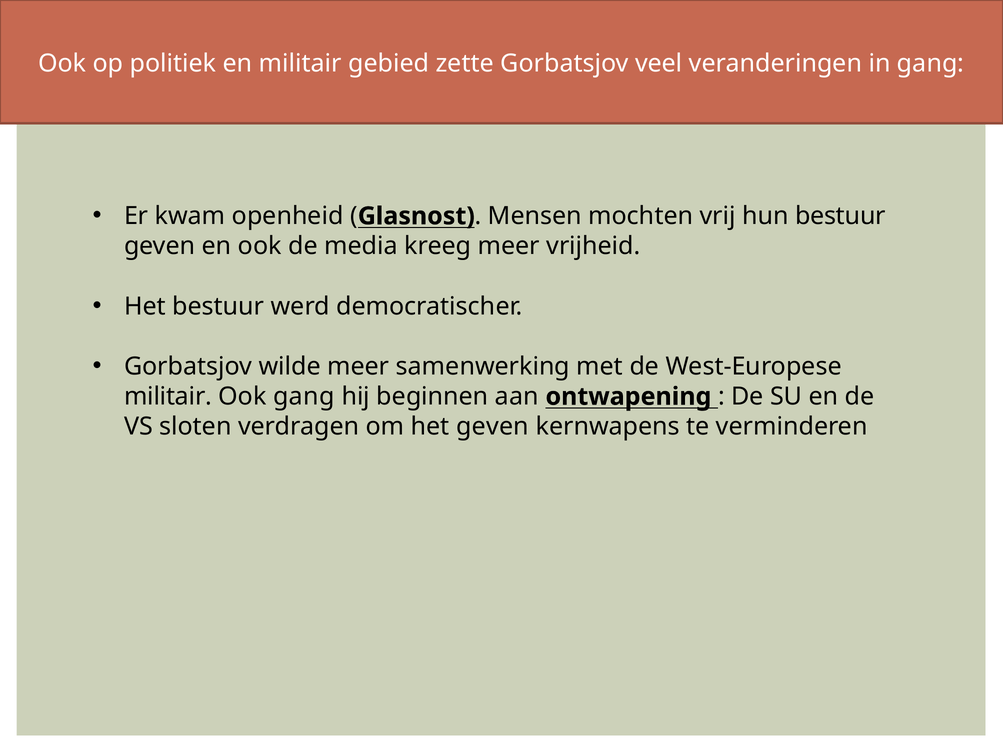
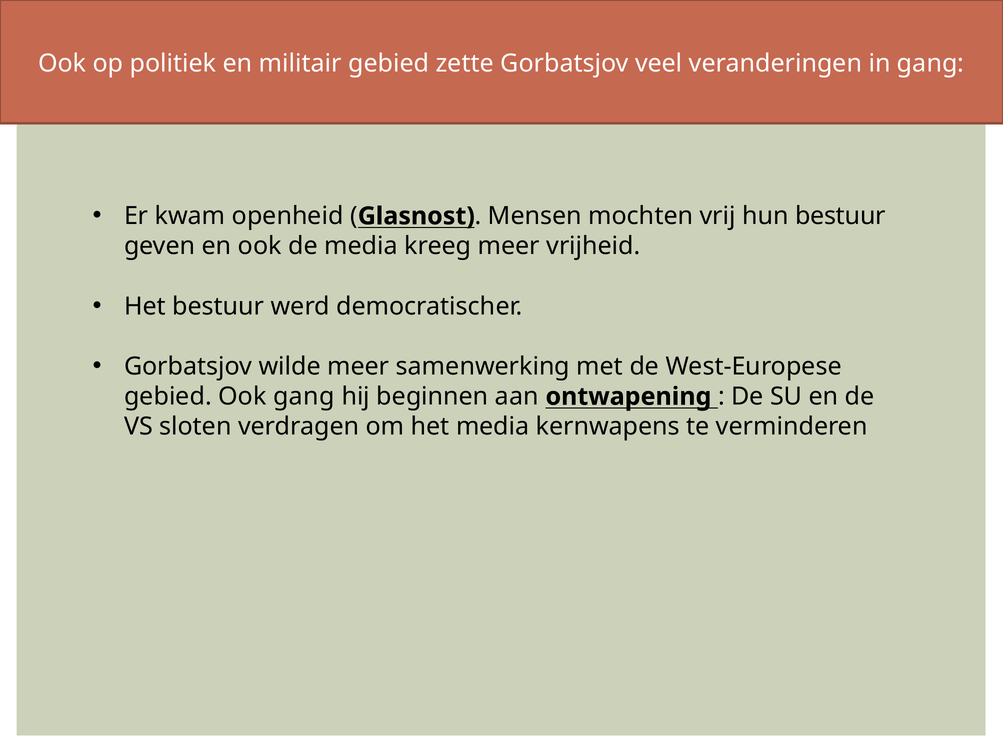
militair at (168, 397): militair -> gebied
het geven: geven -> media
